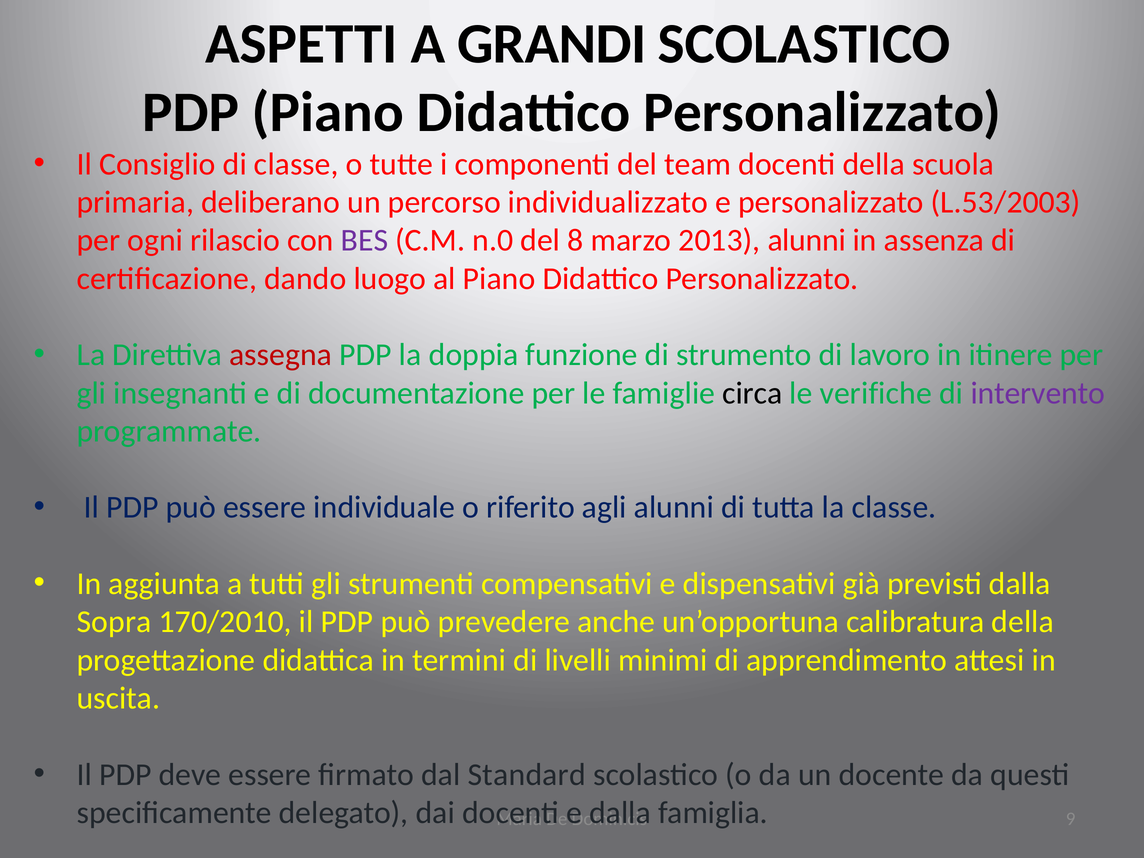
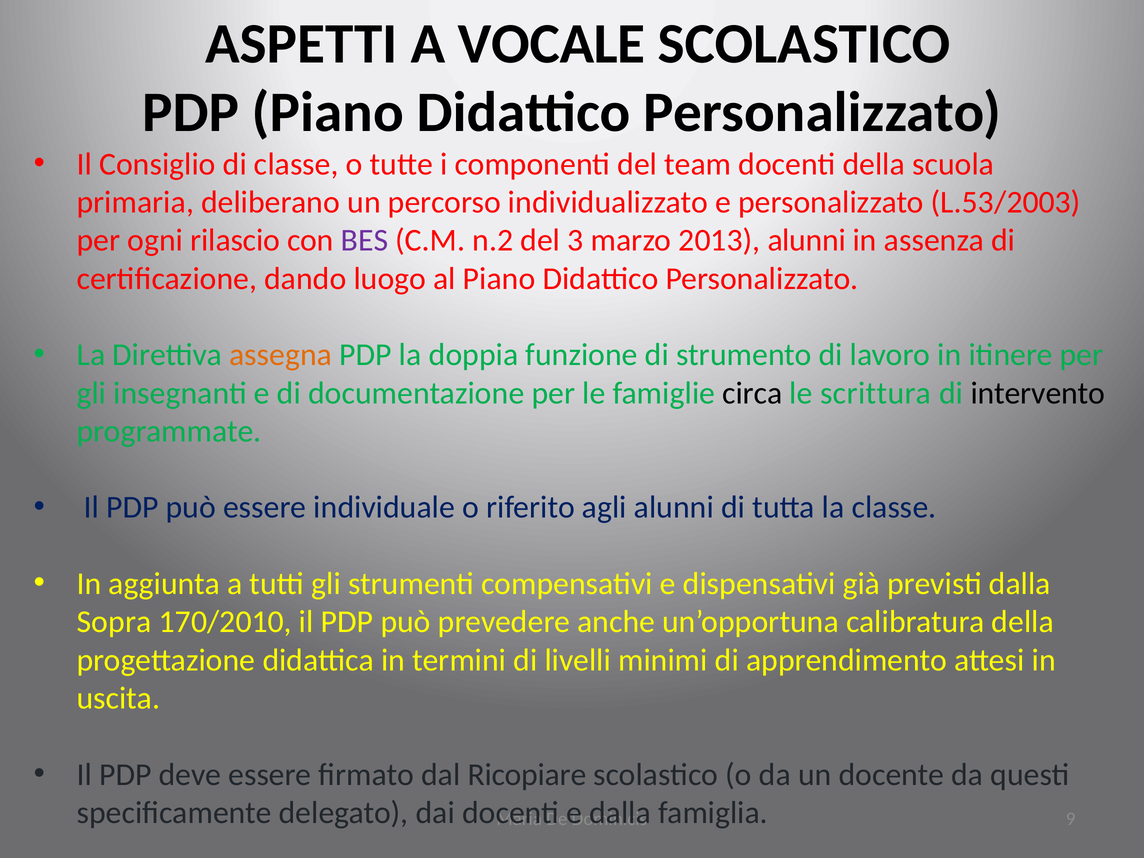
GRANDI: GRANDI -> VOCALE
n.0: n.0 -> n.2
8: 8 -> 3
assegna colour: red -> orange
verifiche: verifiche -> scrittura
intervento colour: purple -> black
Standard: Standard -> Ricopiare
